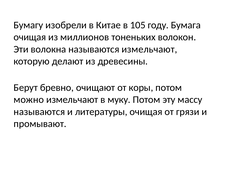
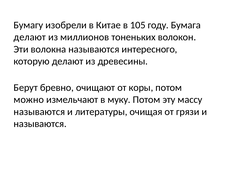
очищая at (30, 37): очищая -> делают
называются измельчают: измельчают -> интересного
промывают at (40, 124): промывают -> называются
